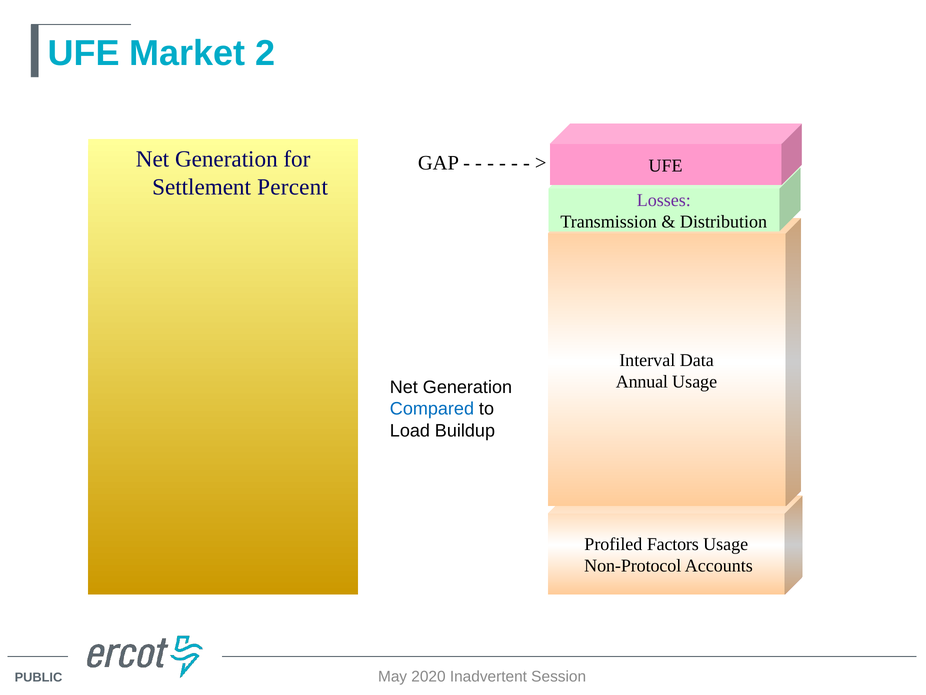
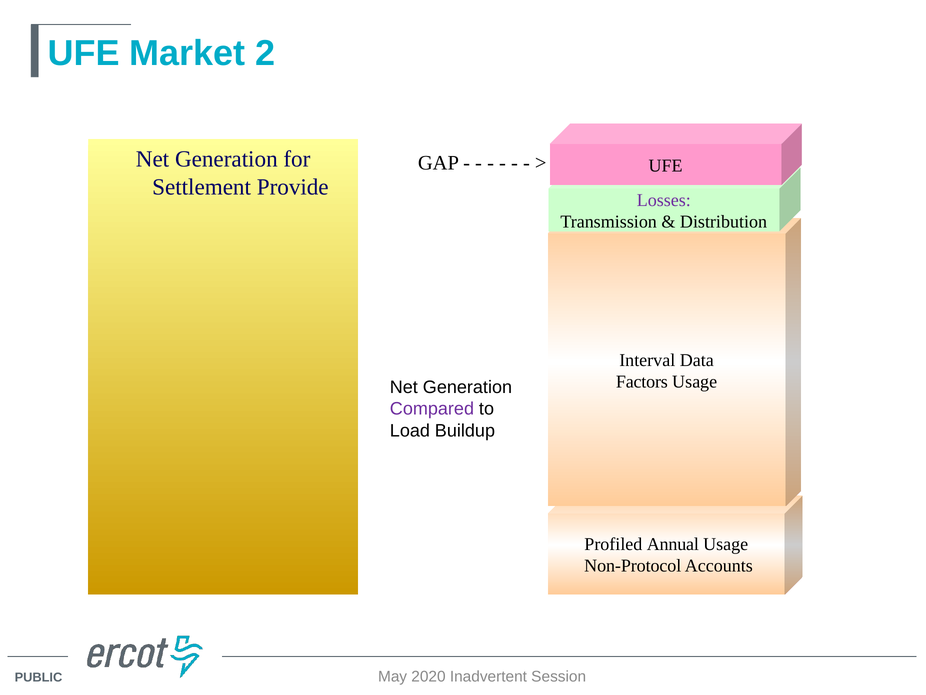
Percent: Percent -> Provide
Annual: Annual -> Factors
Compared colour: blue -> purple
Factors: Factors -> Annual
